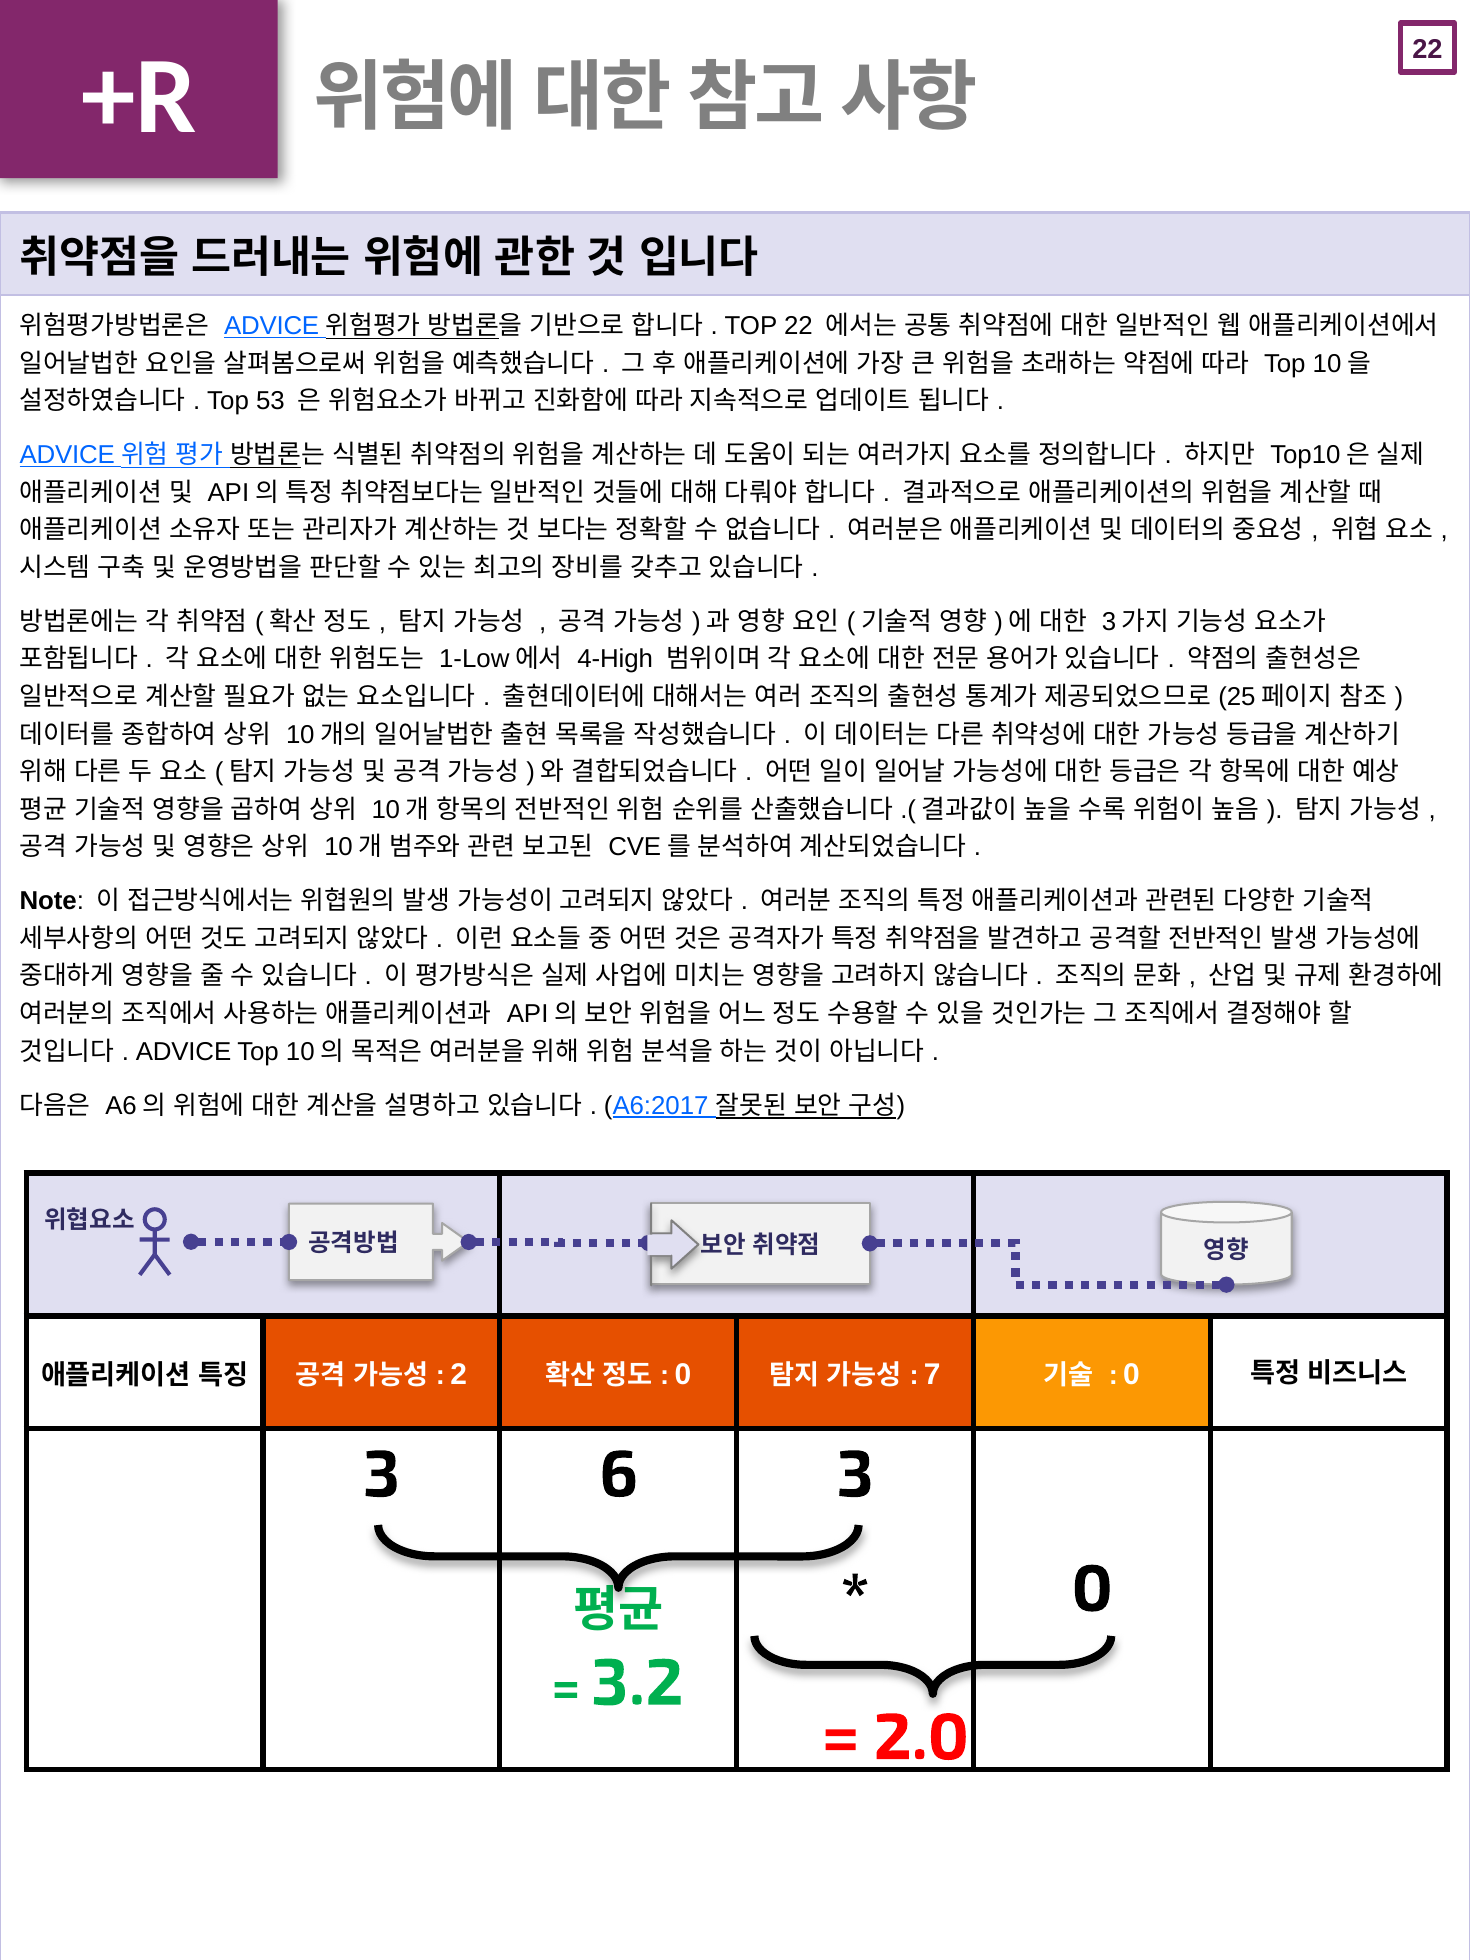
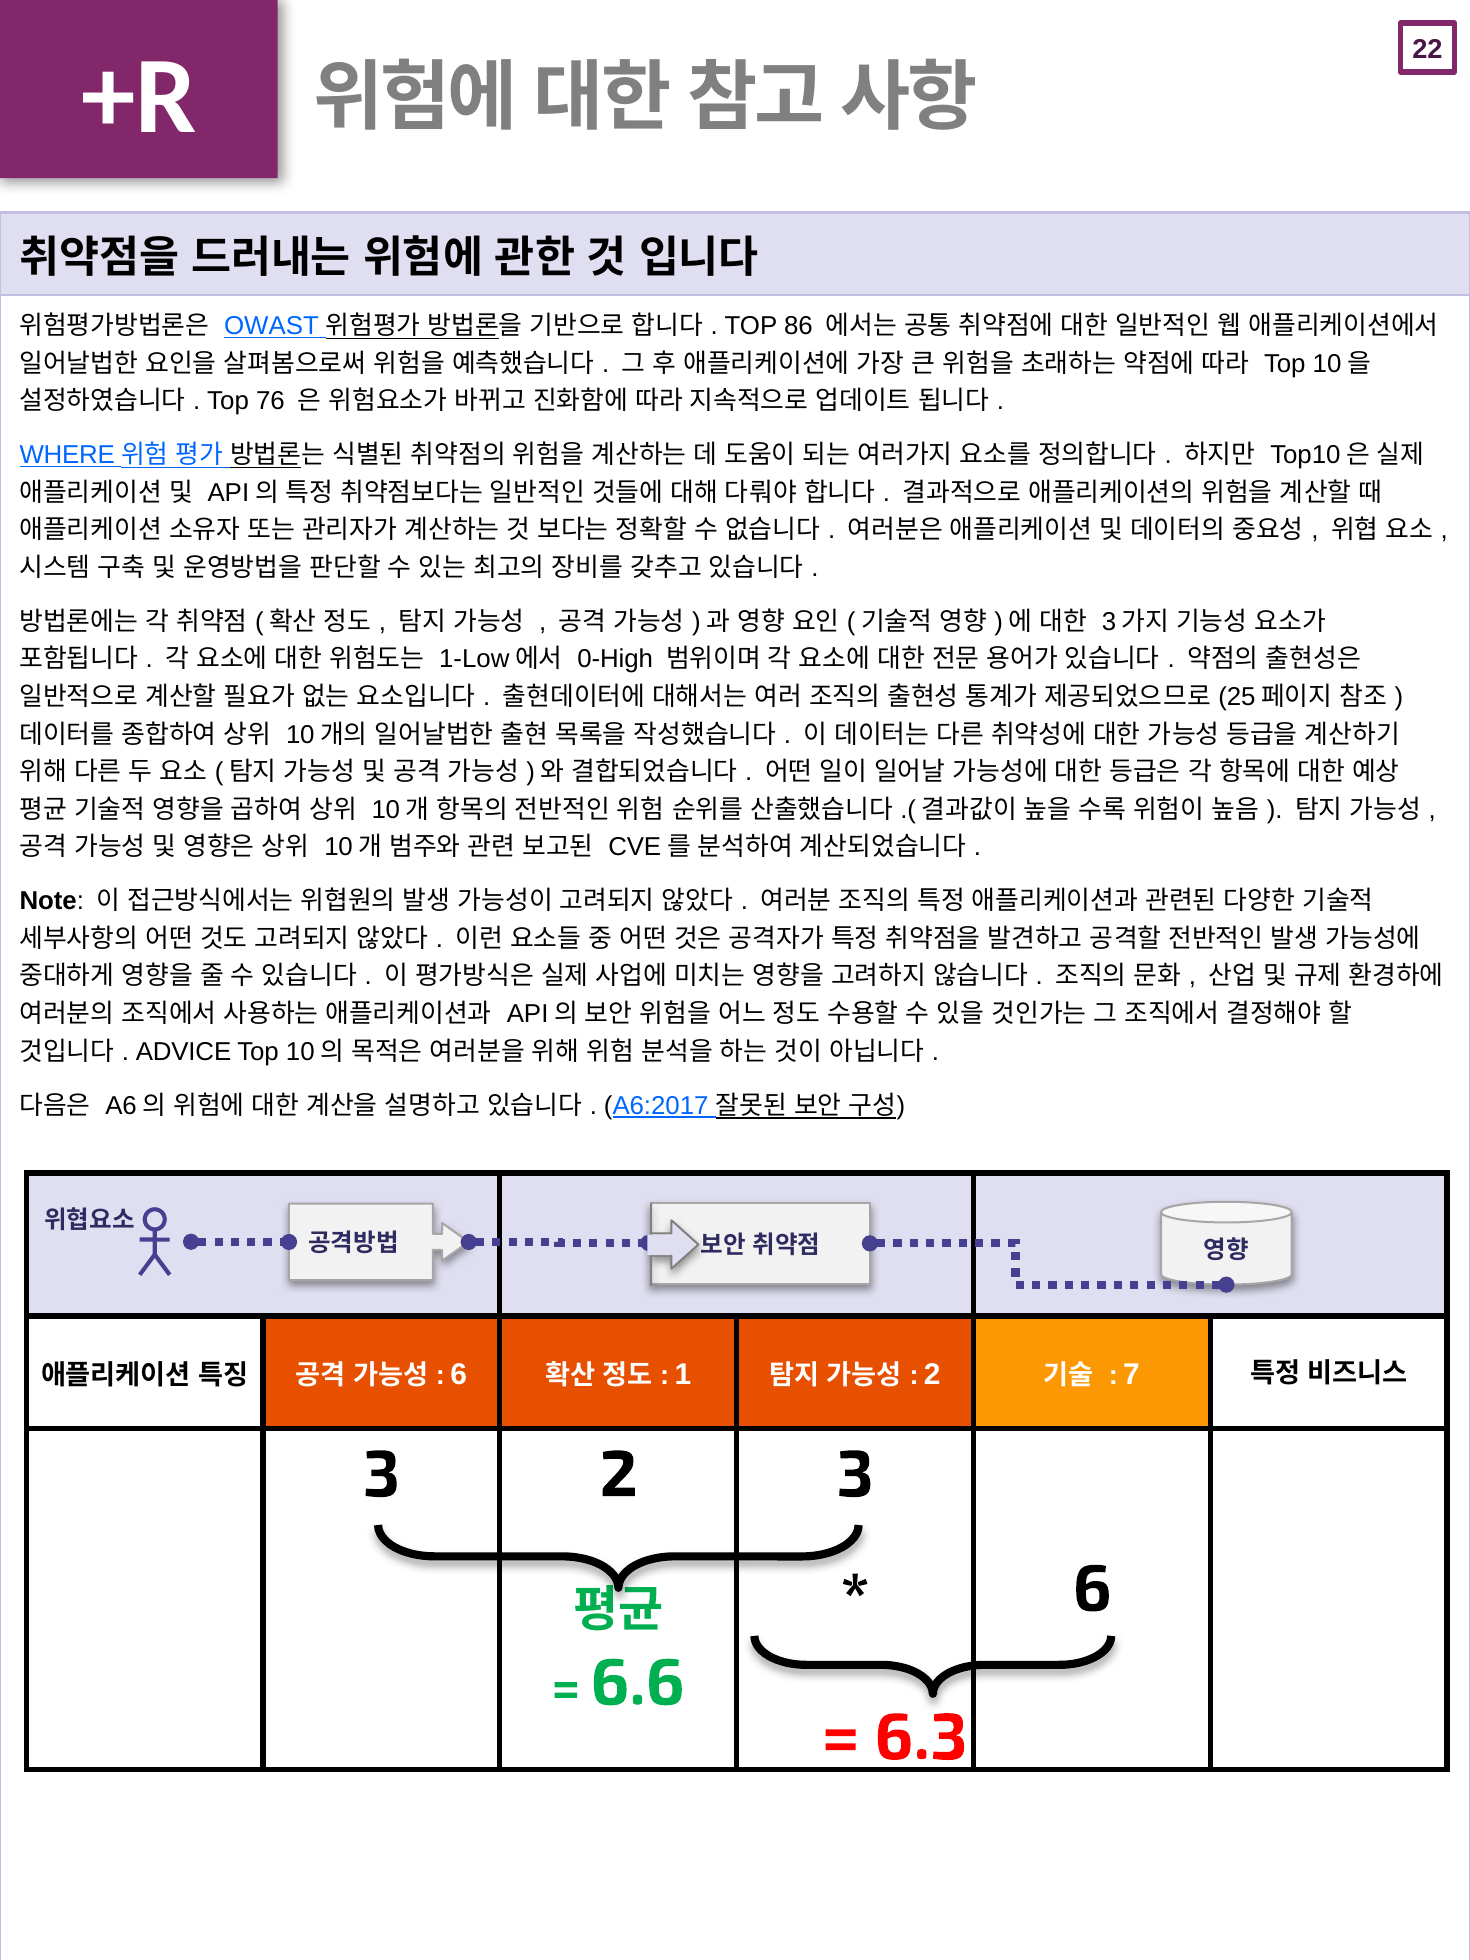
ADVICE at (272, 326): ADVICE -> OWAST
TOP 22: 22 -> 86
53: 53 -> 76
ADVICE at (67, 455): ADVICE -> WHERE
4-High: 4-High -> 0-High
2 at (459, 1374): 2 -> 6
0 at (683, 1374): 0 -> 1
7 at (932, 1374): 7 -> 2
0 at (1132, 1374): 0 -> 7
3 6: 6 -> 2
0 at (1092, 1589): 0 -> 6
3.2: 3.2 -> 6.6
2.0: 2.0 -> 6.3
